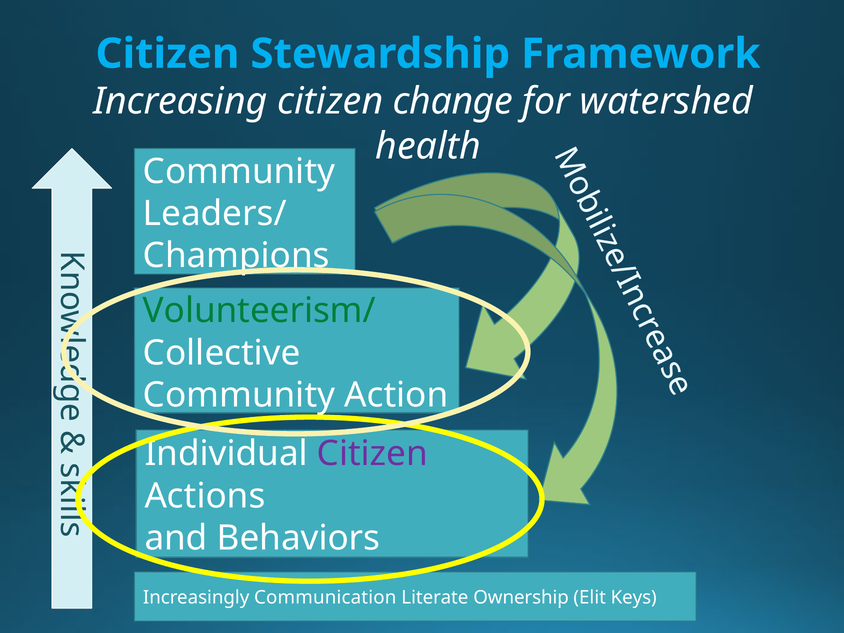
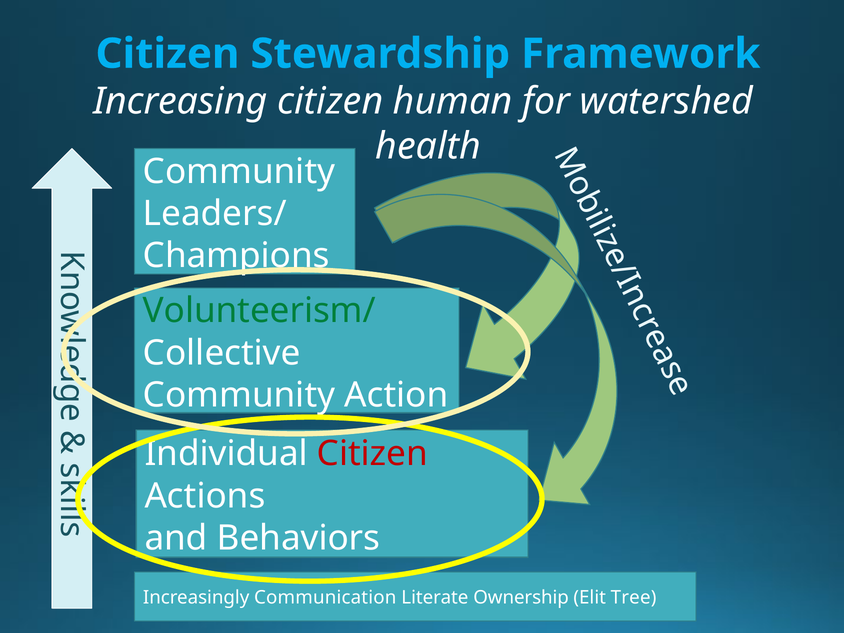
change: change -> human
Citizen at (372, 454) colour: purple -> red
Keys: Keys -> Tree
